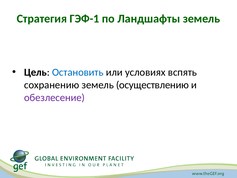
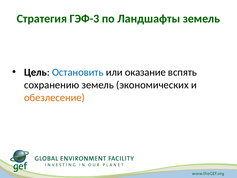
ГЭФ-1: ГЭФ-1 -> ГЭФ-3
условиях: условиях -> оказание
осуществлению: осуществлению -> экономических
обезлесение colour: purple -> orange
